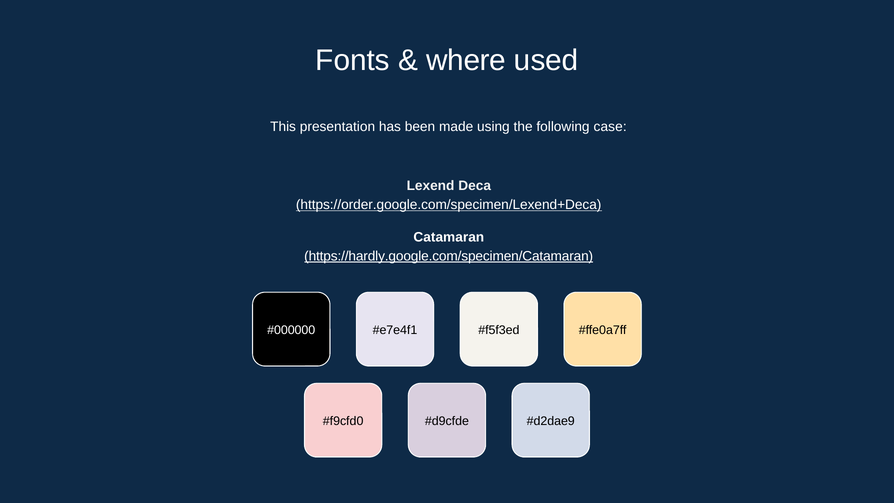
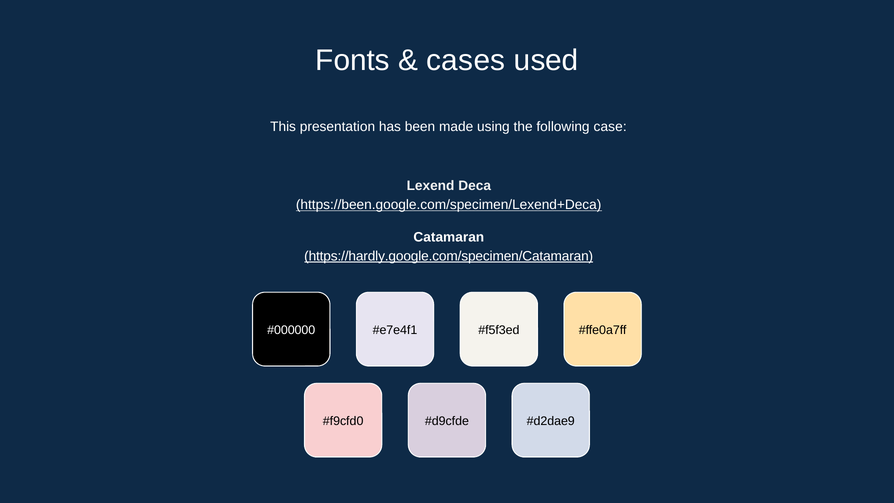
where: where -> cases
https://order.google.com/specimen/Lexend+Deca: https://order.google.com/specimen/Lexend+Deca -> https://been.google.com/specimen/Lexend+Deca
